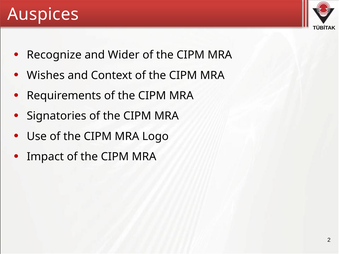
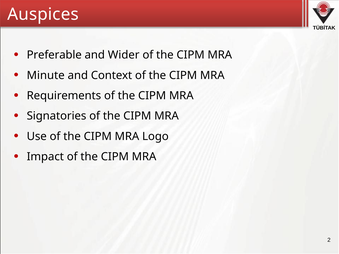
Recognize: Recognize -> Preferable
Wishes: Wishes -> Minute
